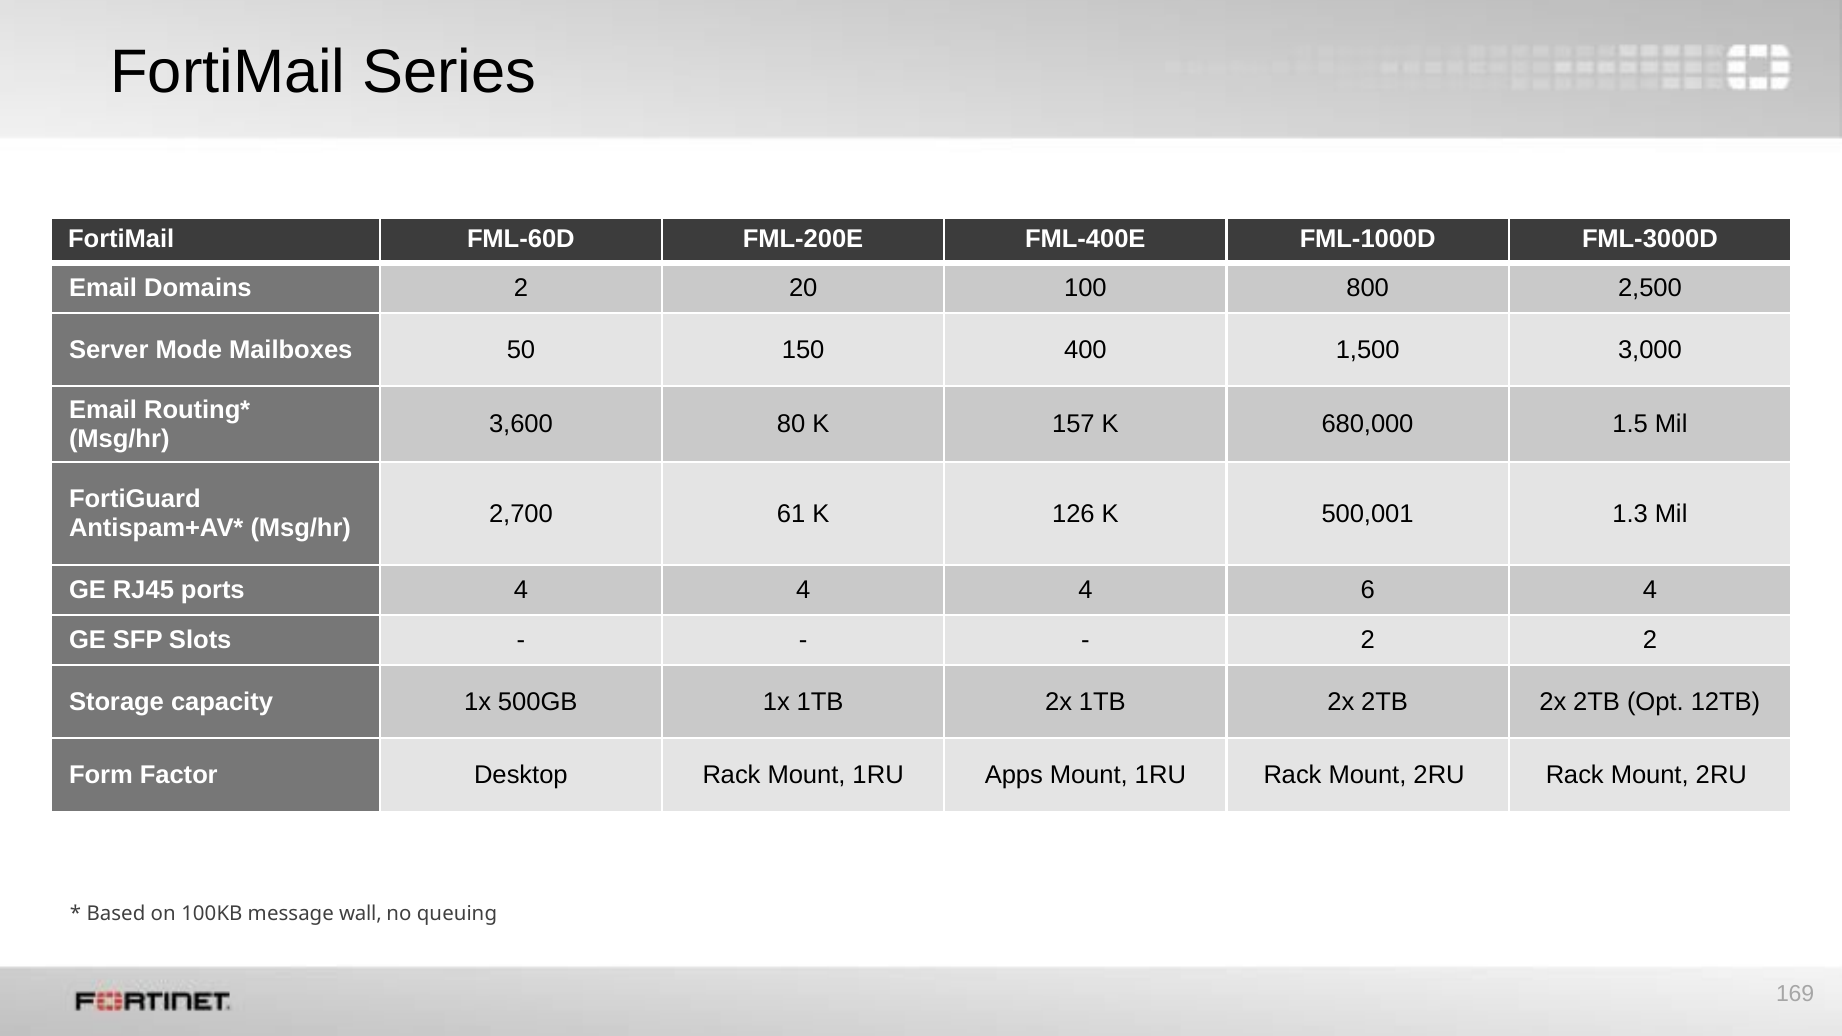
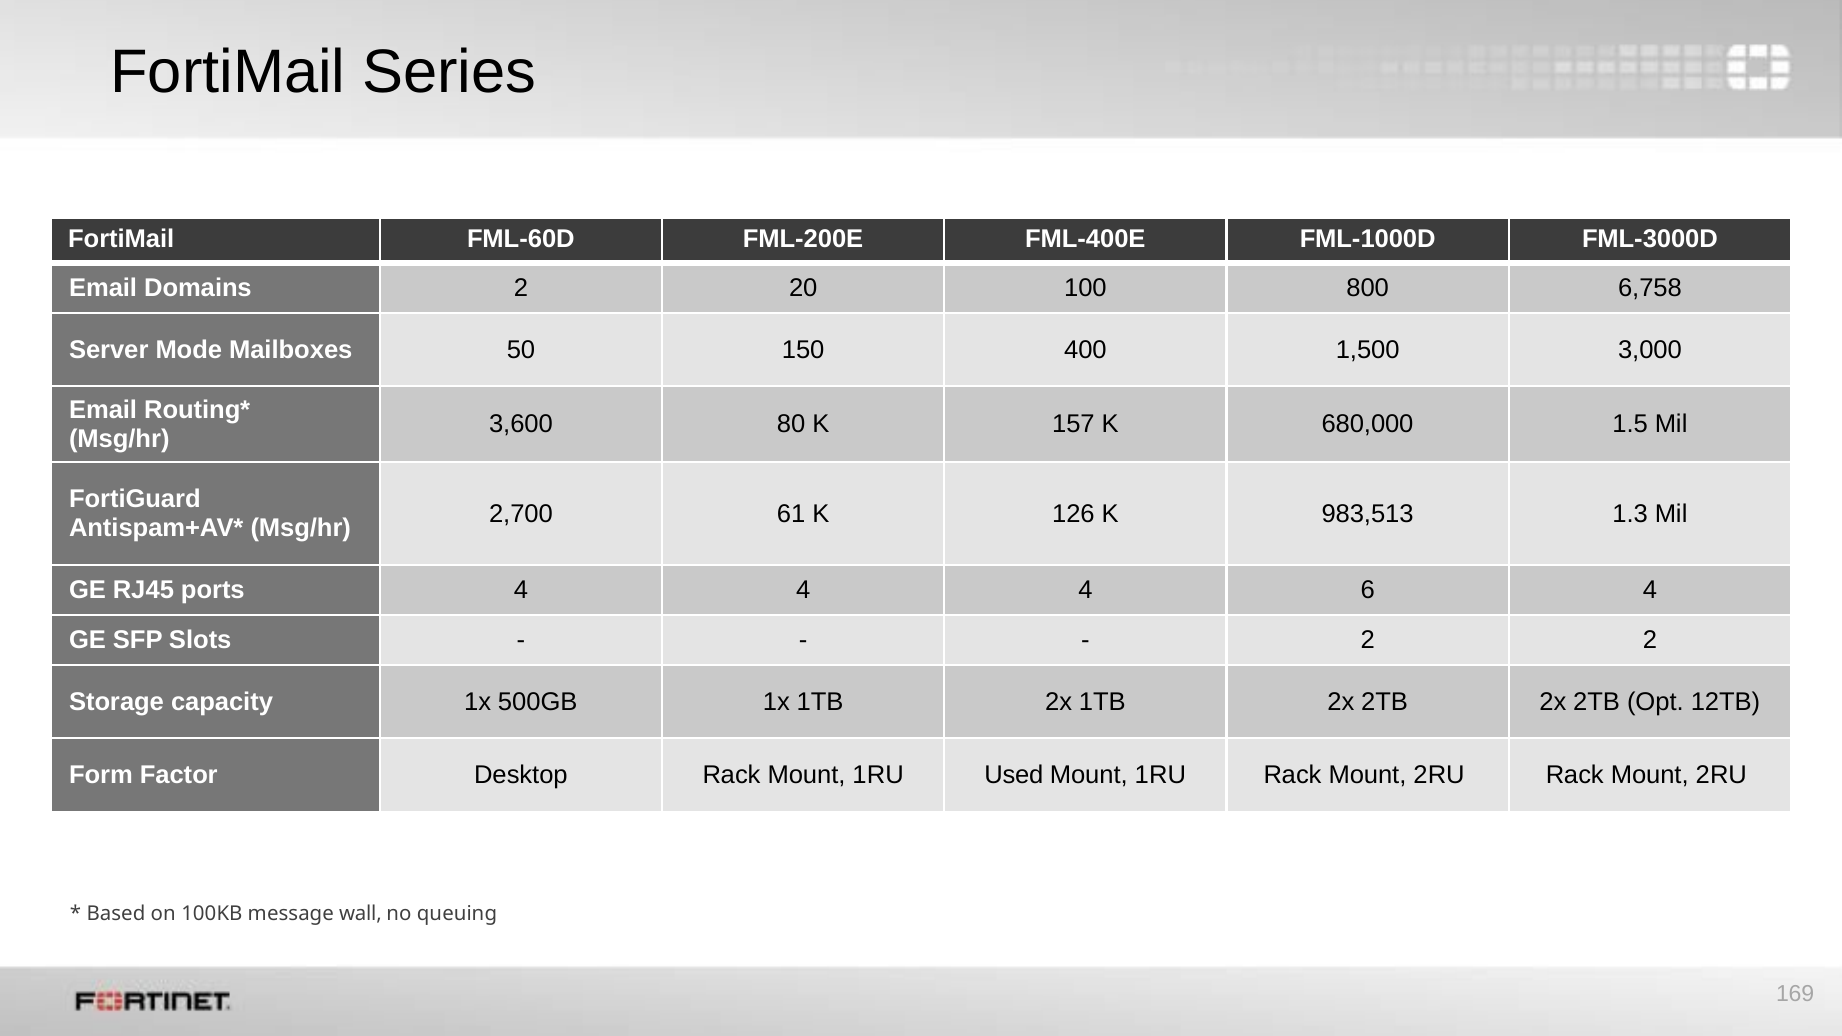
2,500: 2,500 -> 6,758
500,001: 500,001 -> 983,513
Apps: Apps -> Used
